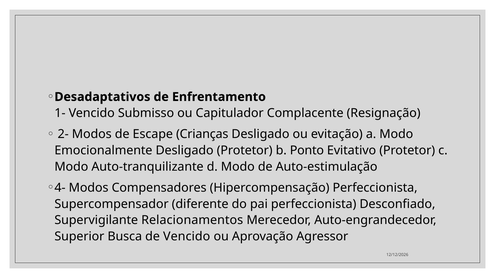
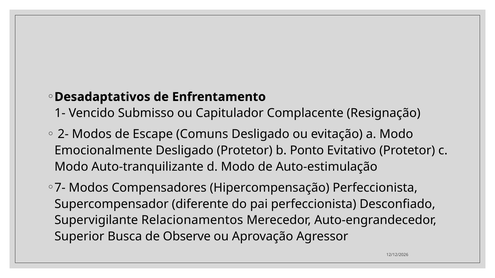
Crianças: Crianças -> Comuns
4-: 4- -> 7-
de Vencido: Vencido -> Observe
